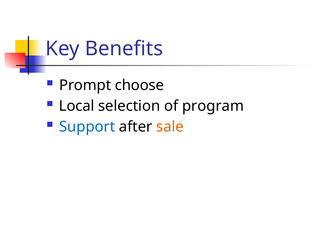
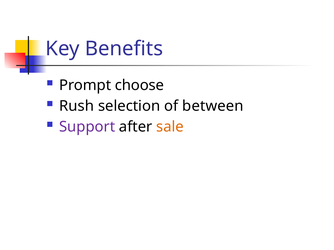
Local: Local -> Rush
program: program -> between
Support colour: blue -> purple
